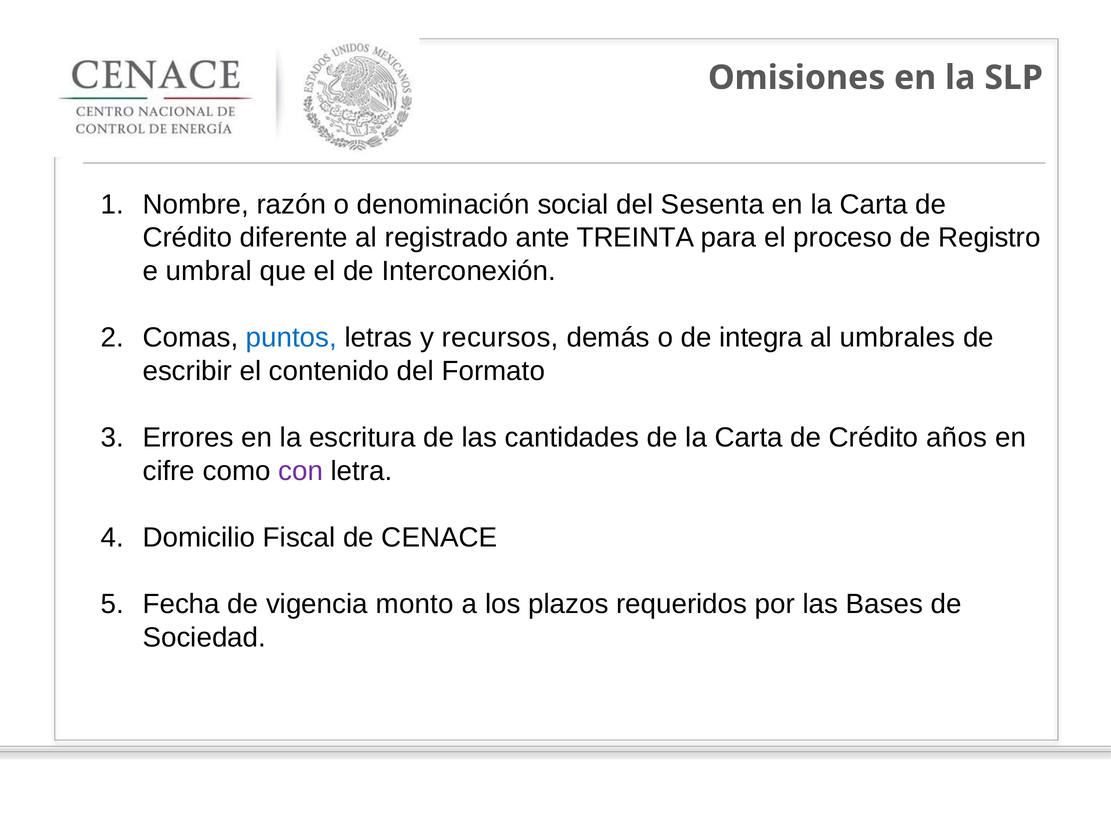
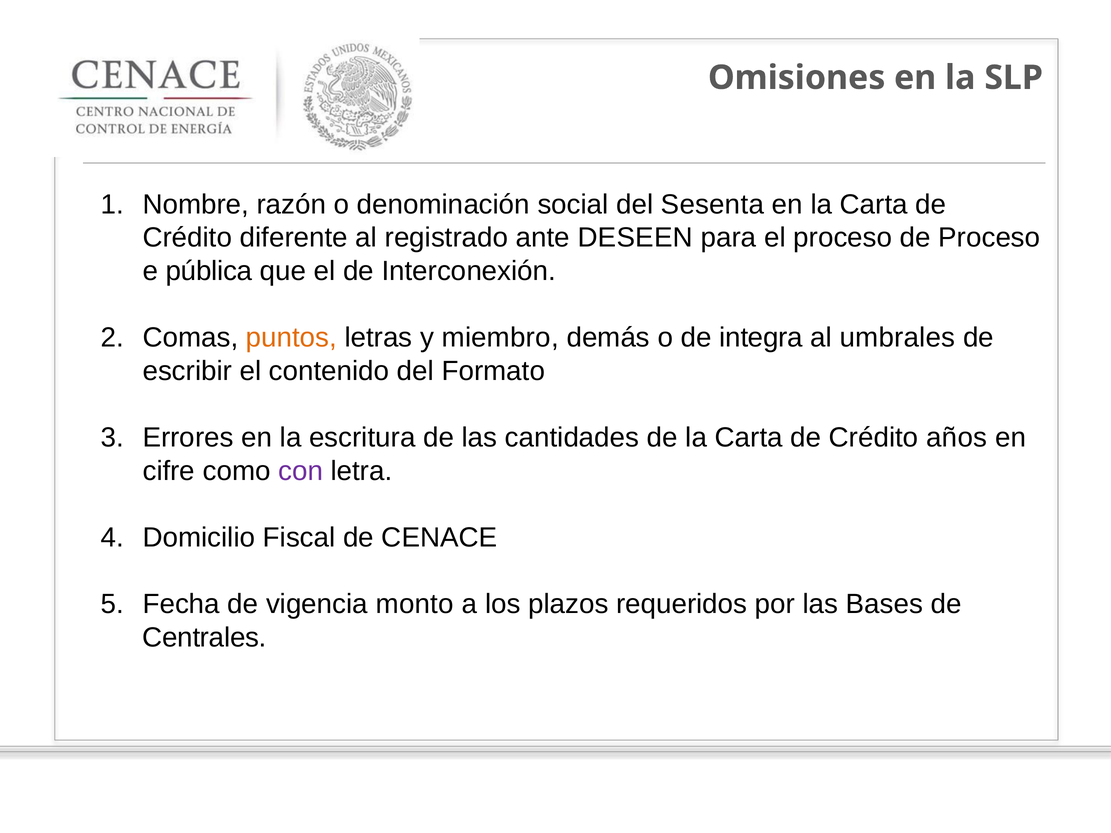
TREINTA: TREINTA -> DESEEN
de Registro: Registro -> Proceso
umbral: umbral -> pública
puntos colour: blue -> orange
recursos: recursos -> miembro
Sociedad: Sociedad -> Centrales
